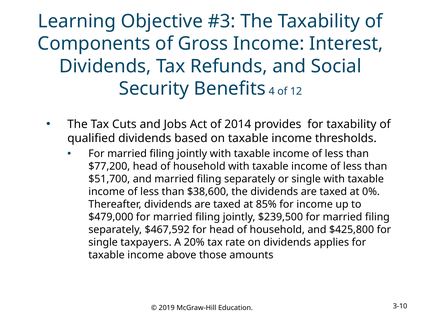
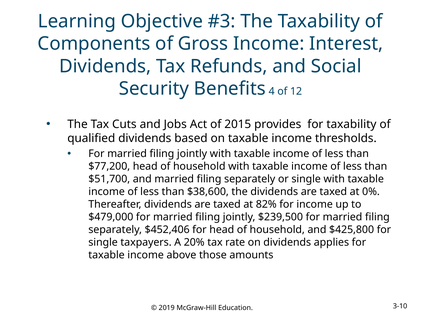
2014: 2014 -> 2015
85%: 85% -> 82%
$467,592: $467,592 -> $452,406
